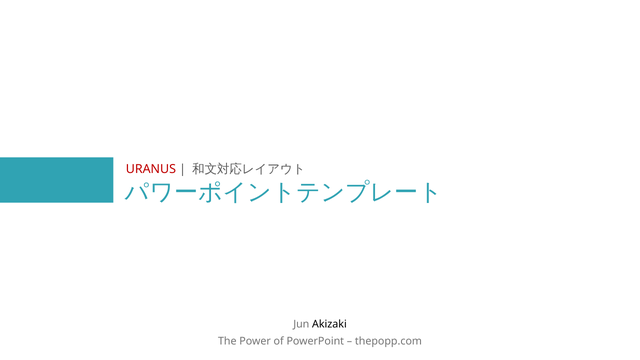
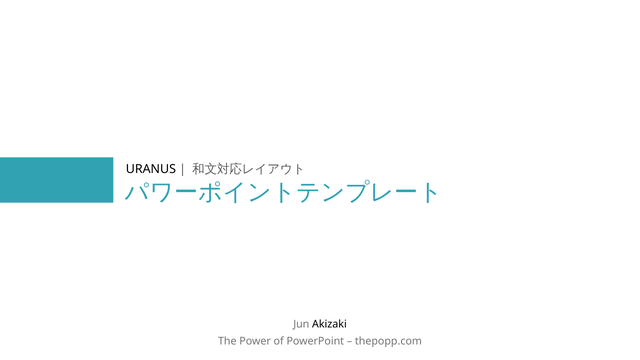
URANUS colour: red -> black
